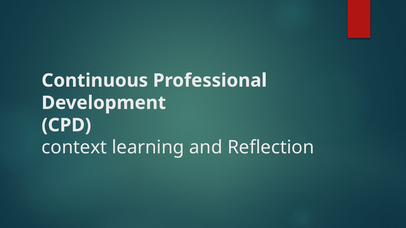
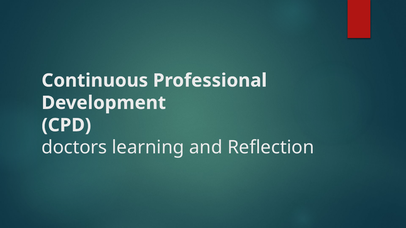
context: context -> doctors
